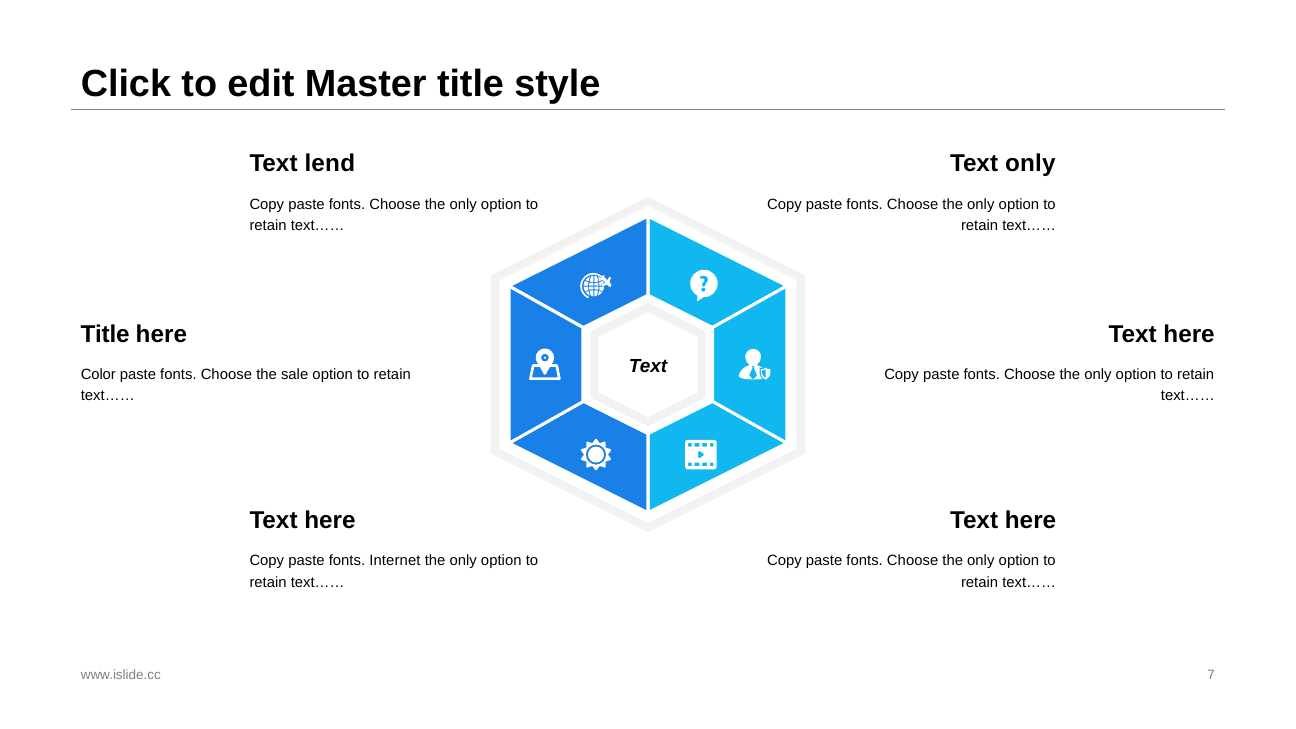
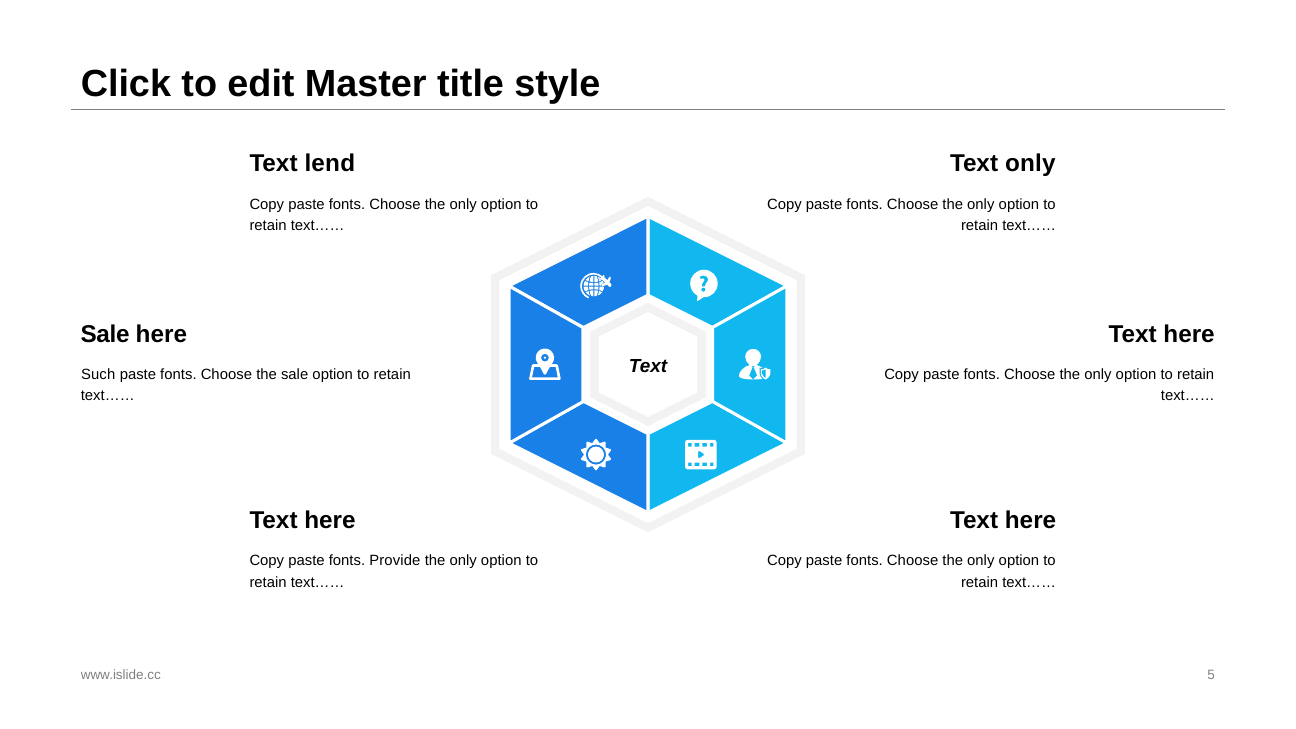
Title at (105, 334): Title -> Sale
Color: Color -> Such
Internet: Internet -> Provide
7: 7 -> 5
